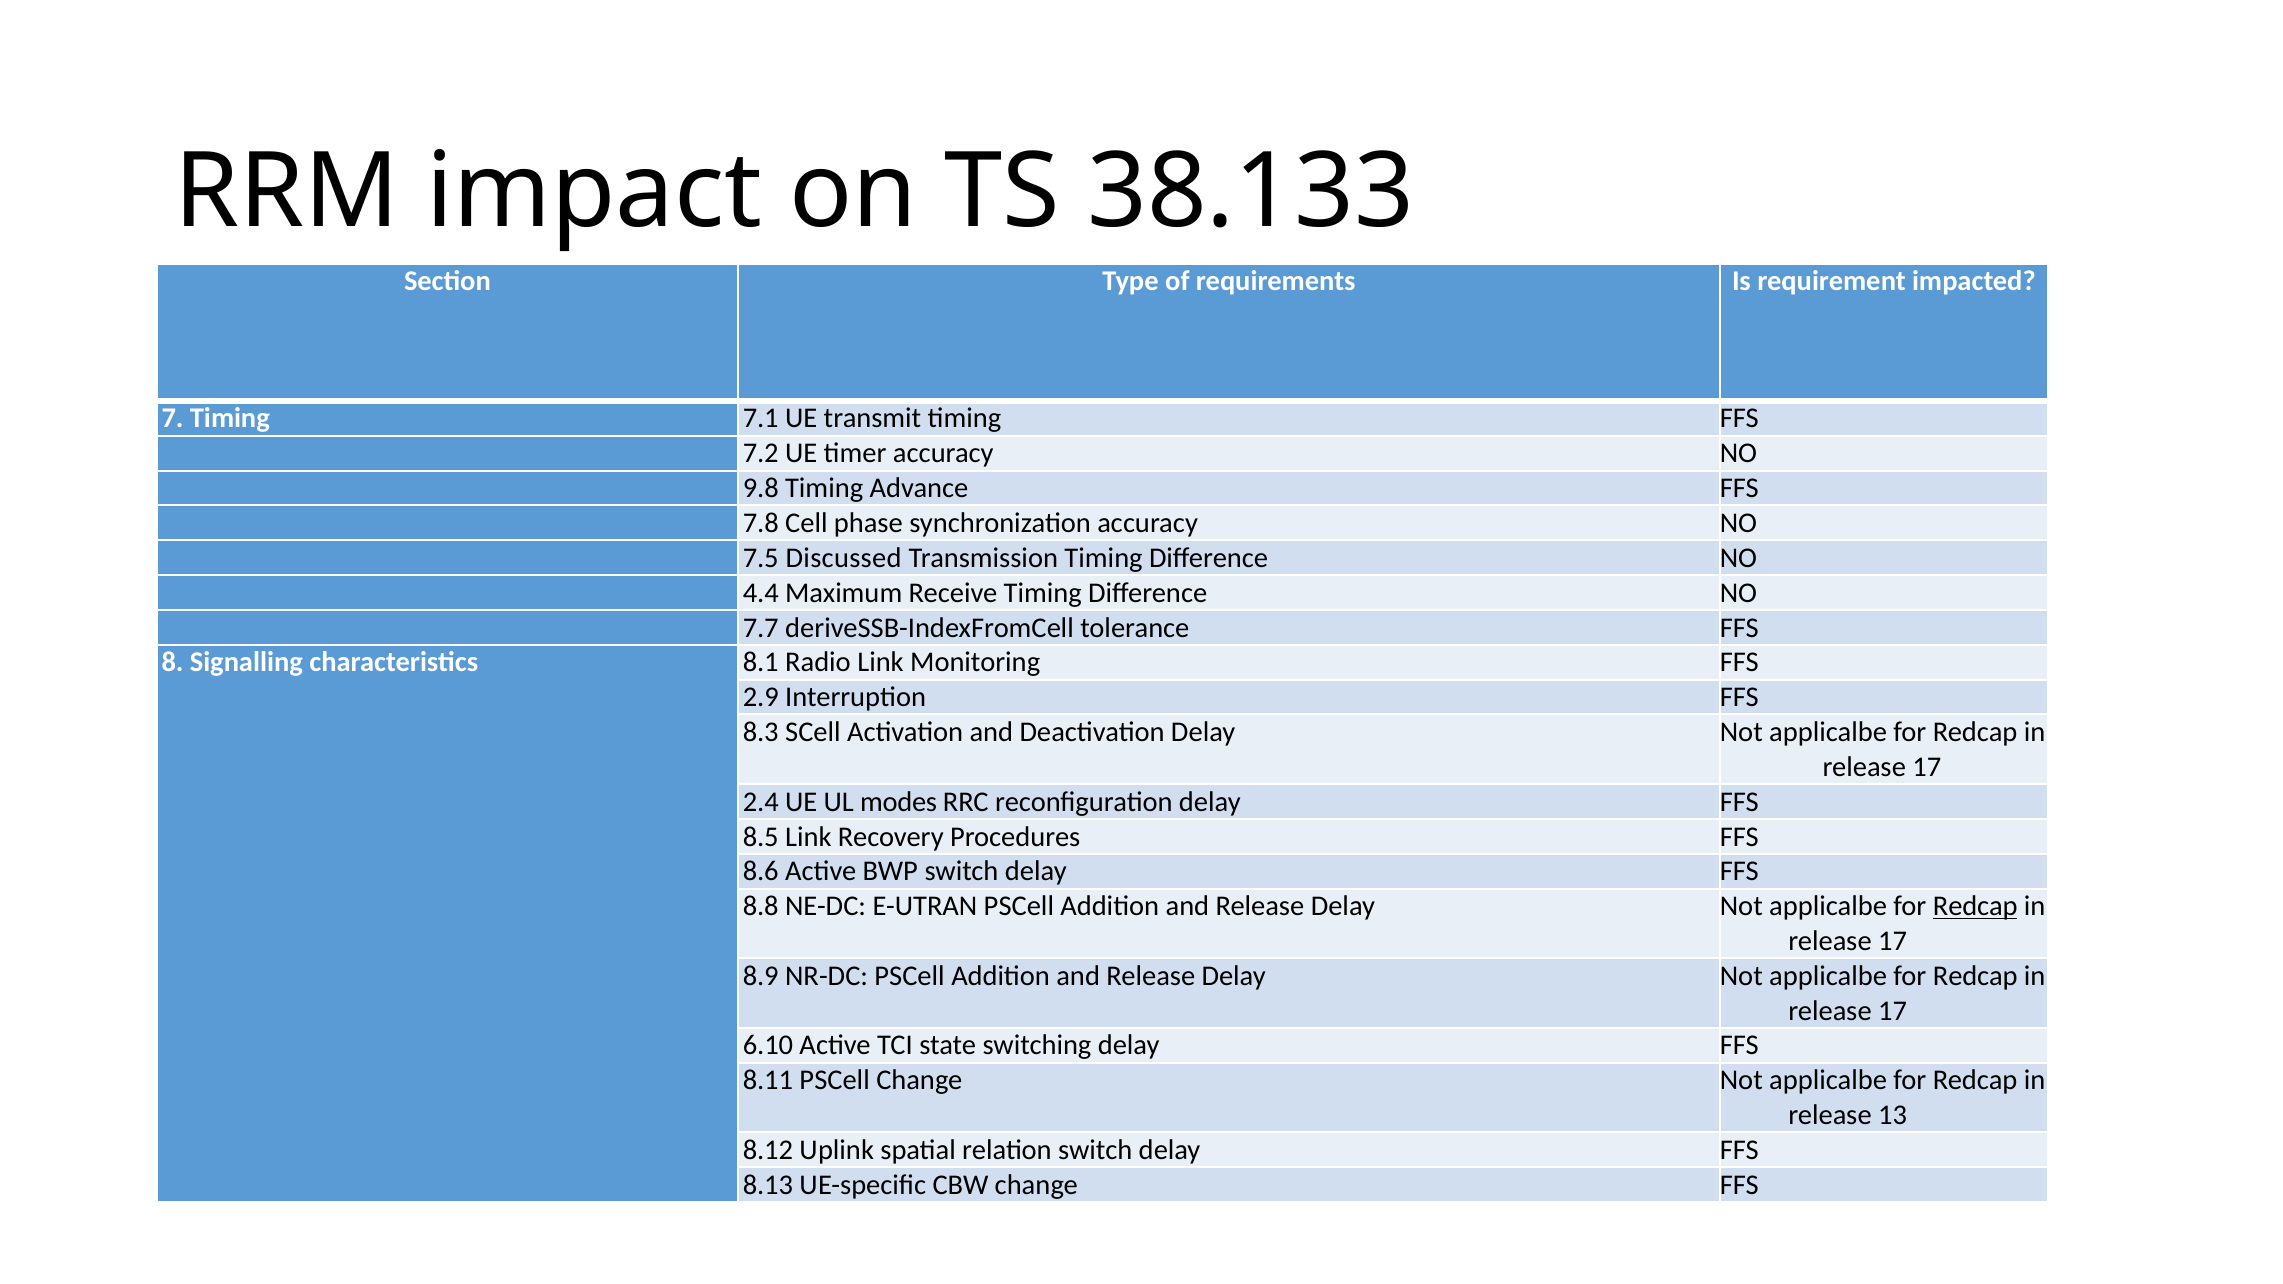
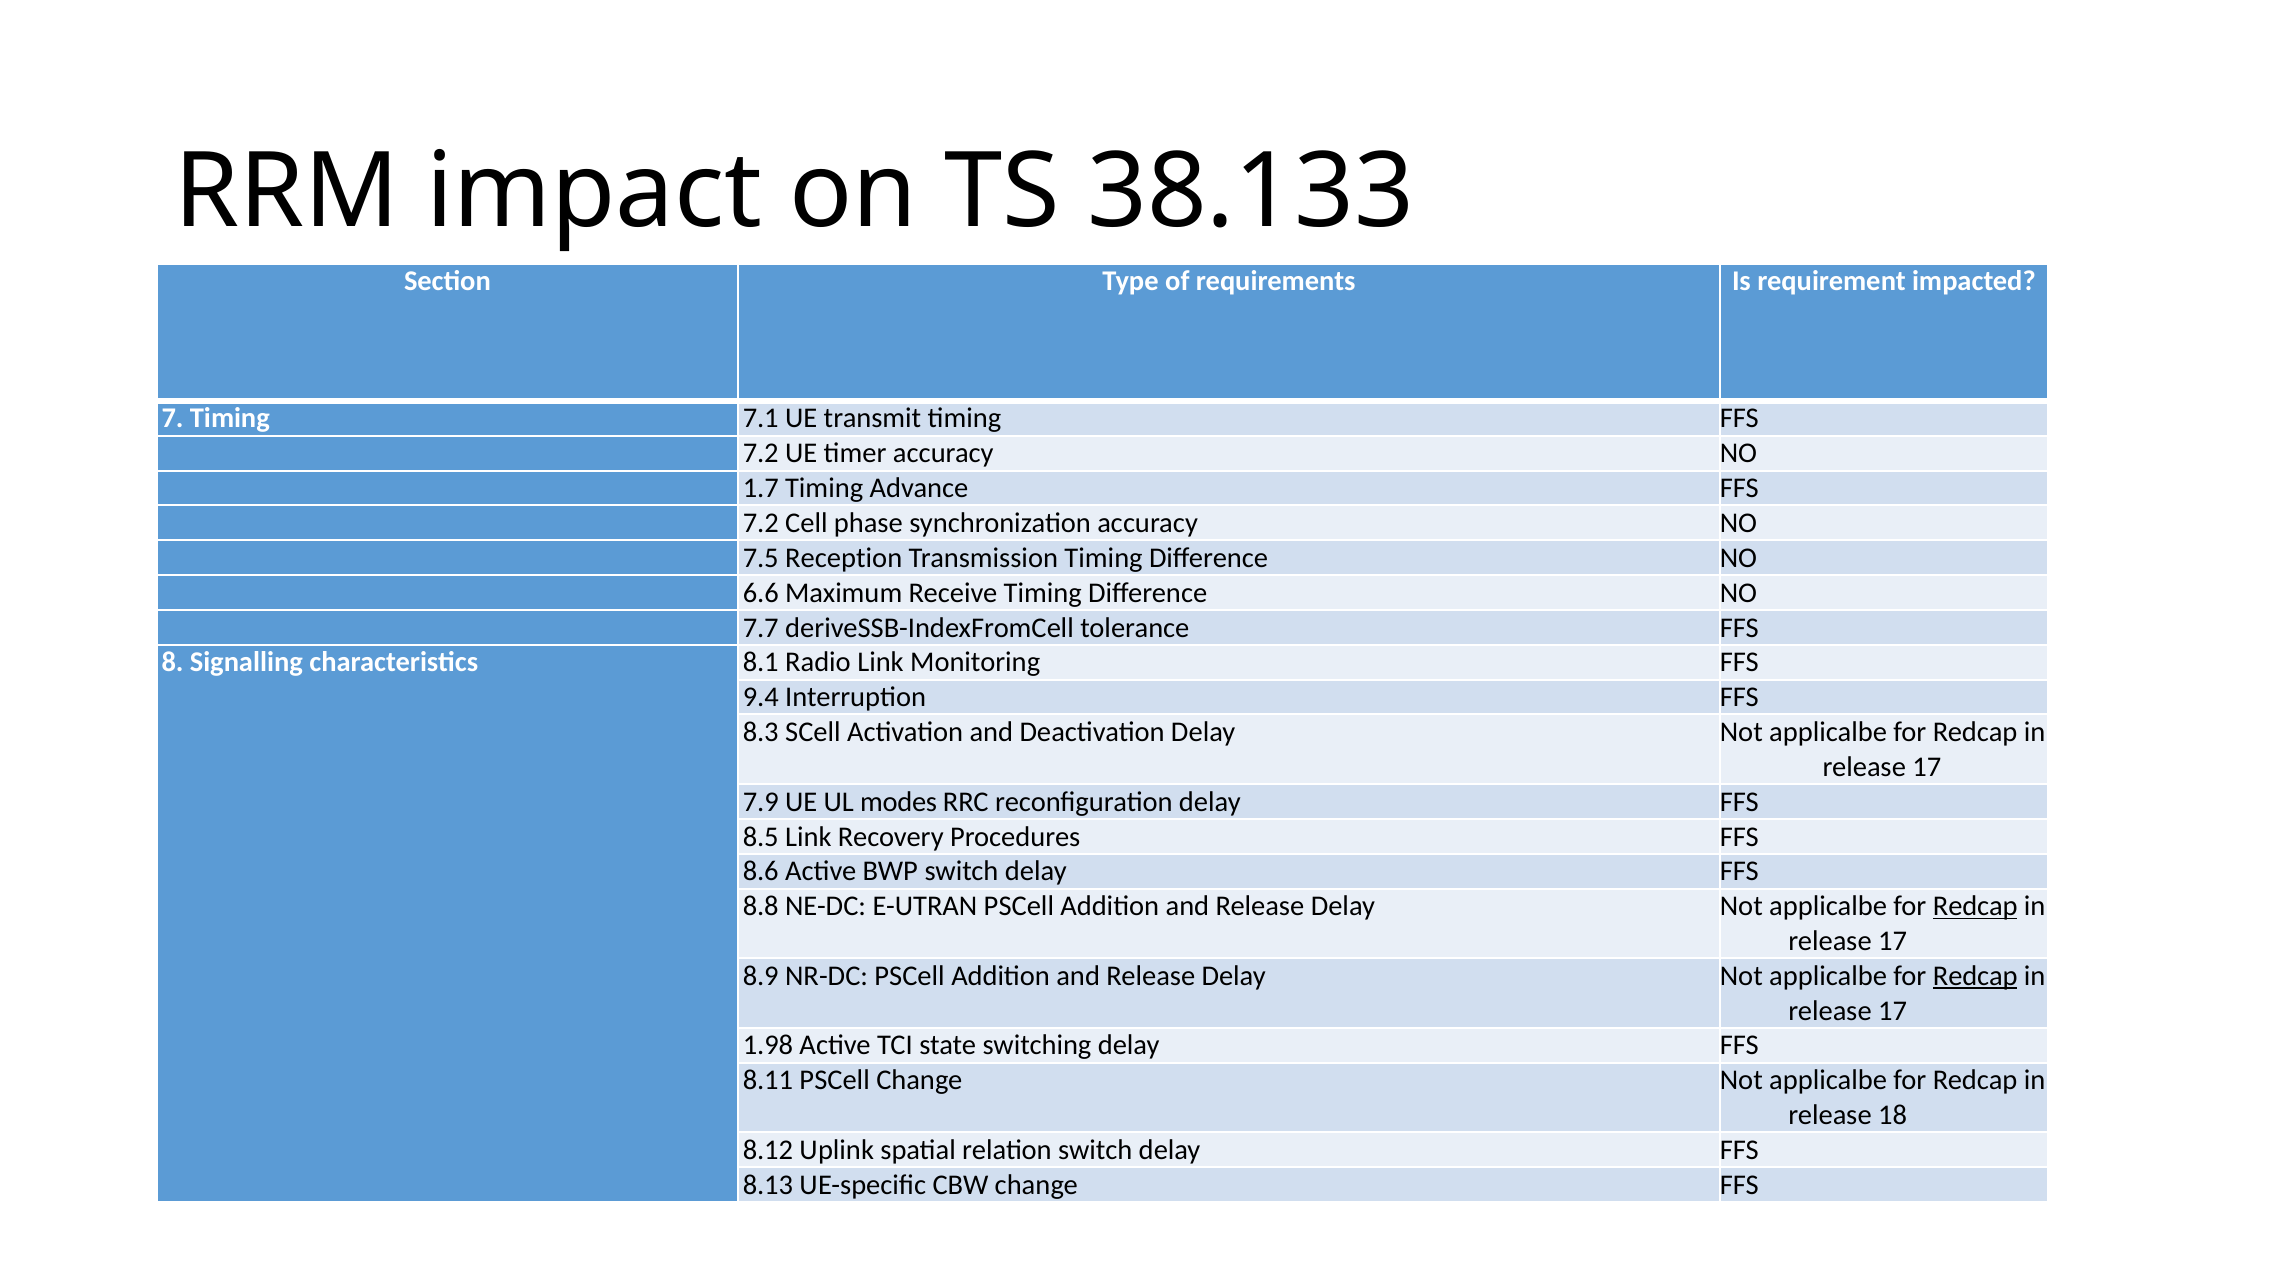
9.8: 9.8 -> 1.7
7.8 at (761, 523): 7.8 -> 7.2
Discussed: Discussed -> Reception
4.4: 4.4 -> 6.6
2.9: 2.9 -> 9.4
2.4: 2.4 -> 7.9
Redcap at (1975, 976) underline: none -> present
6.10: 6.10 -> 1.98
13: 13 -> 18
